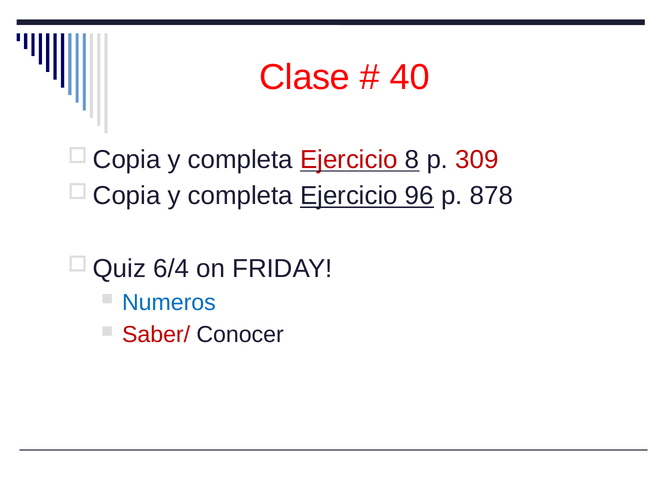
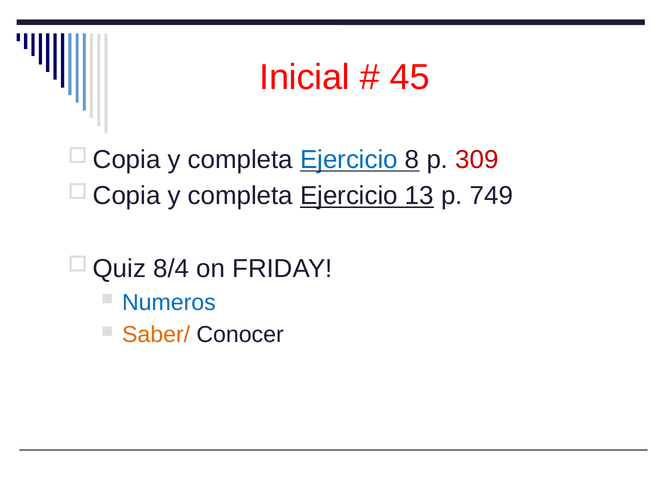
Clase: Clase -> Inicial
40: 40 -> 45
Ejercicio at (349, 160) colour: red -> blue
96: 96 -> 13
878: 878 -> 749
6/4: 6/4 -> 8/4
Saber/ colour: red -> orange
